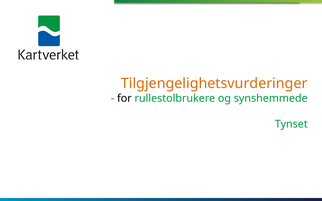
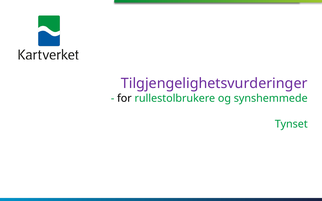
Tilgjengelighetsvurderinger colour: orange -> purple
